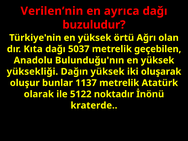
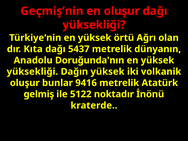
Verilen’nin: Verilen’nin -> Geçmiş’nin
en ayrıca: ayrıca -> oluşur
buzuludur at (94, 25): buzuludur -> yüksekliği
5037: 5037 -> 5437
geçebilen: geçebilen -> dünyanın
Bulunduğu'nın: Bulunduğu'nın -> Doruğunda'nın
oluşarak: oluşarak -> volkanik
1137: 1137 -> 9416
olarak: olarak -> gelmiş
